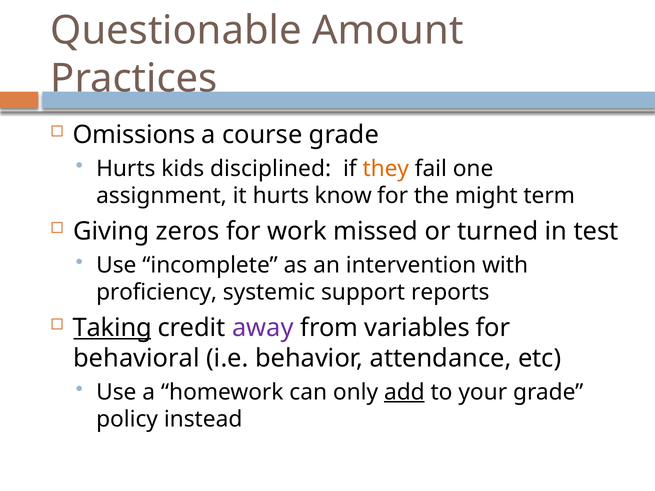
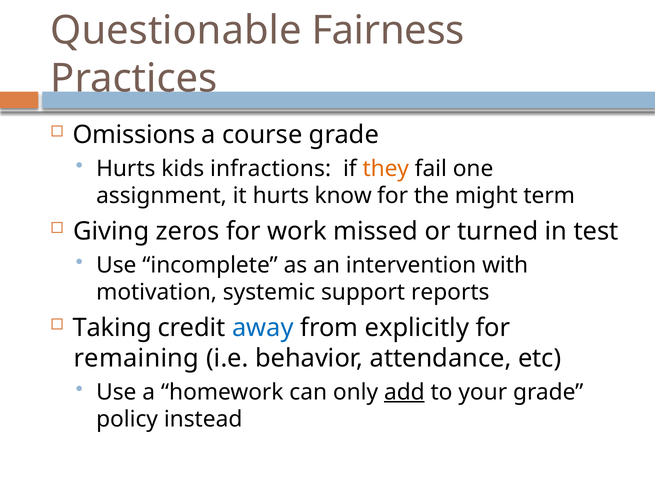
Amount: Amount -> Fairness
disciplined: disciplined -> infractions
proficiency: proficiency -> motivation
Taking underline: present -> none
away colour: purple -> blue
variables: variables -> explicitly
behavioral: behavioral -> remaining
